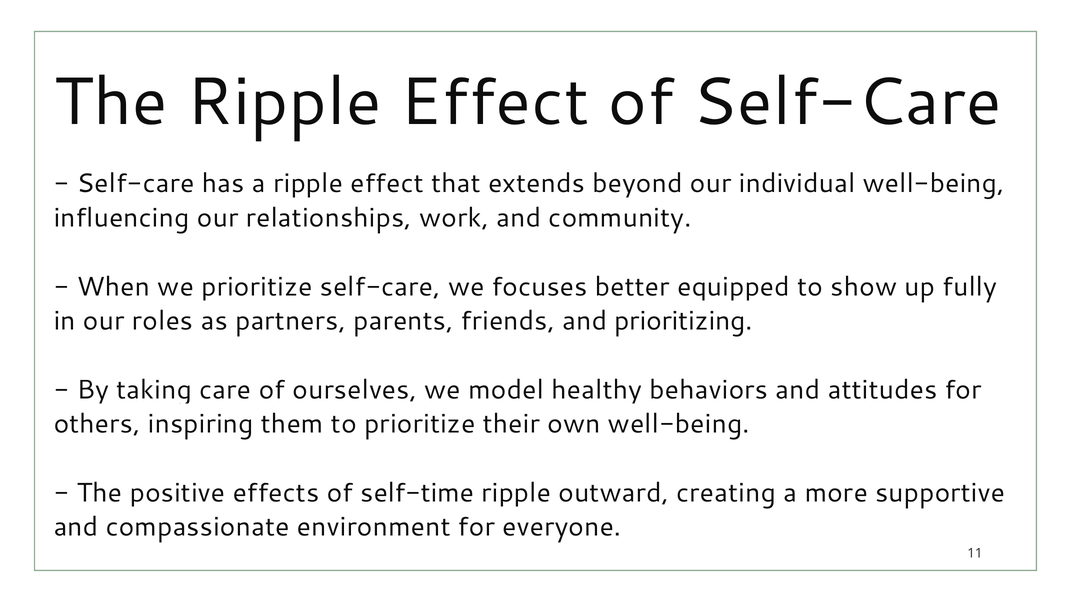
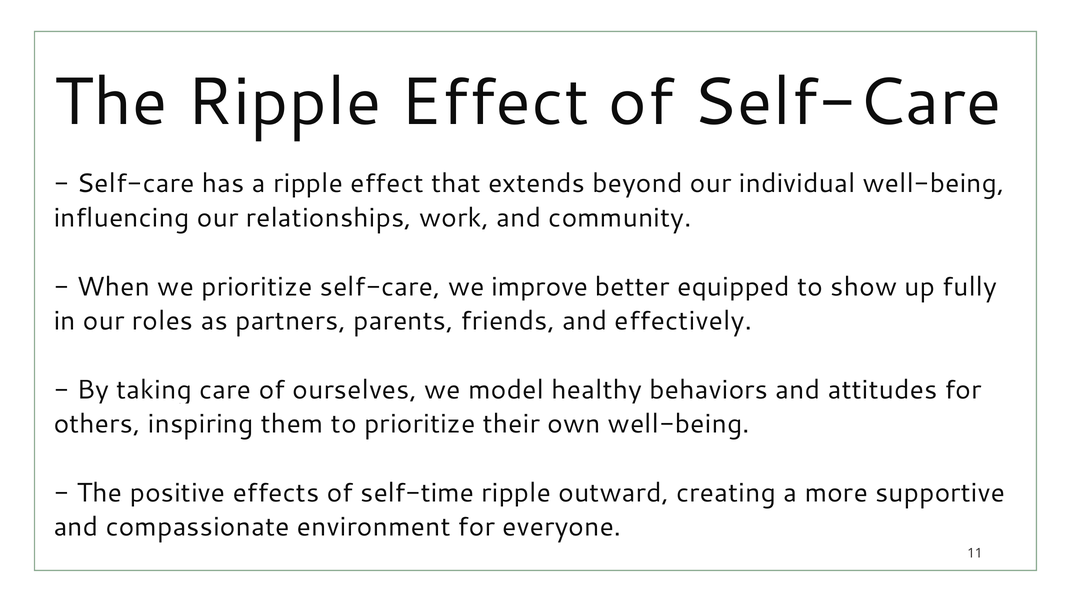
focuses: focuses -> improve
prioritizing: prioritizing -> effectively
